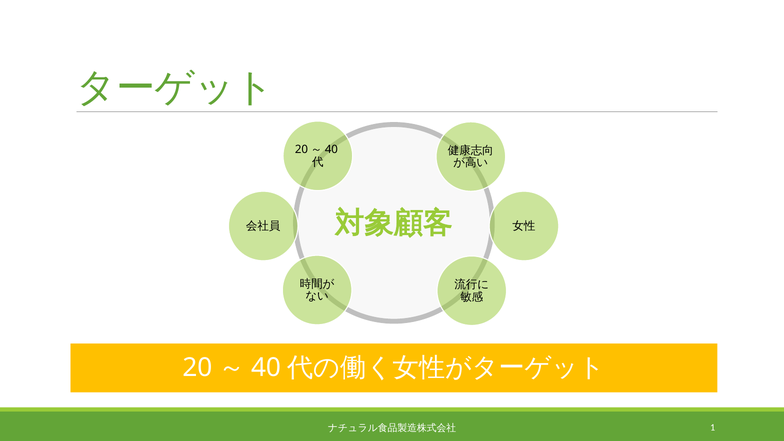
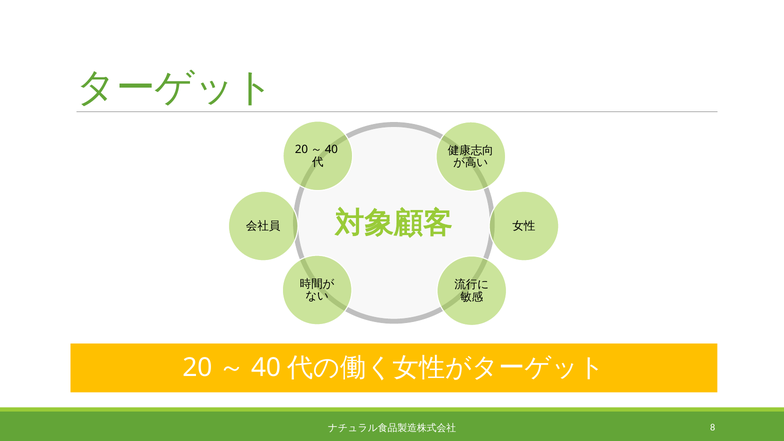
1: 1 -> 8
